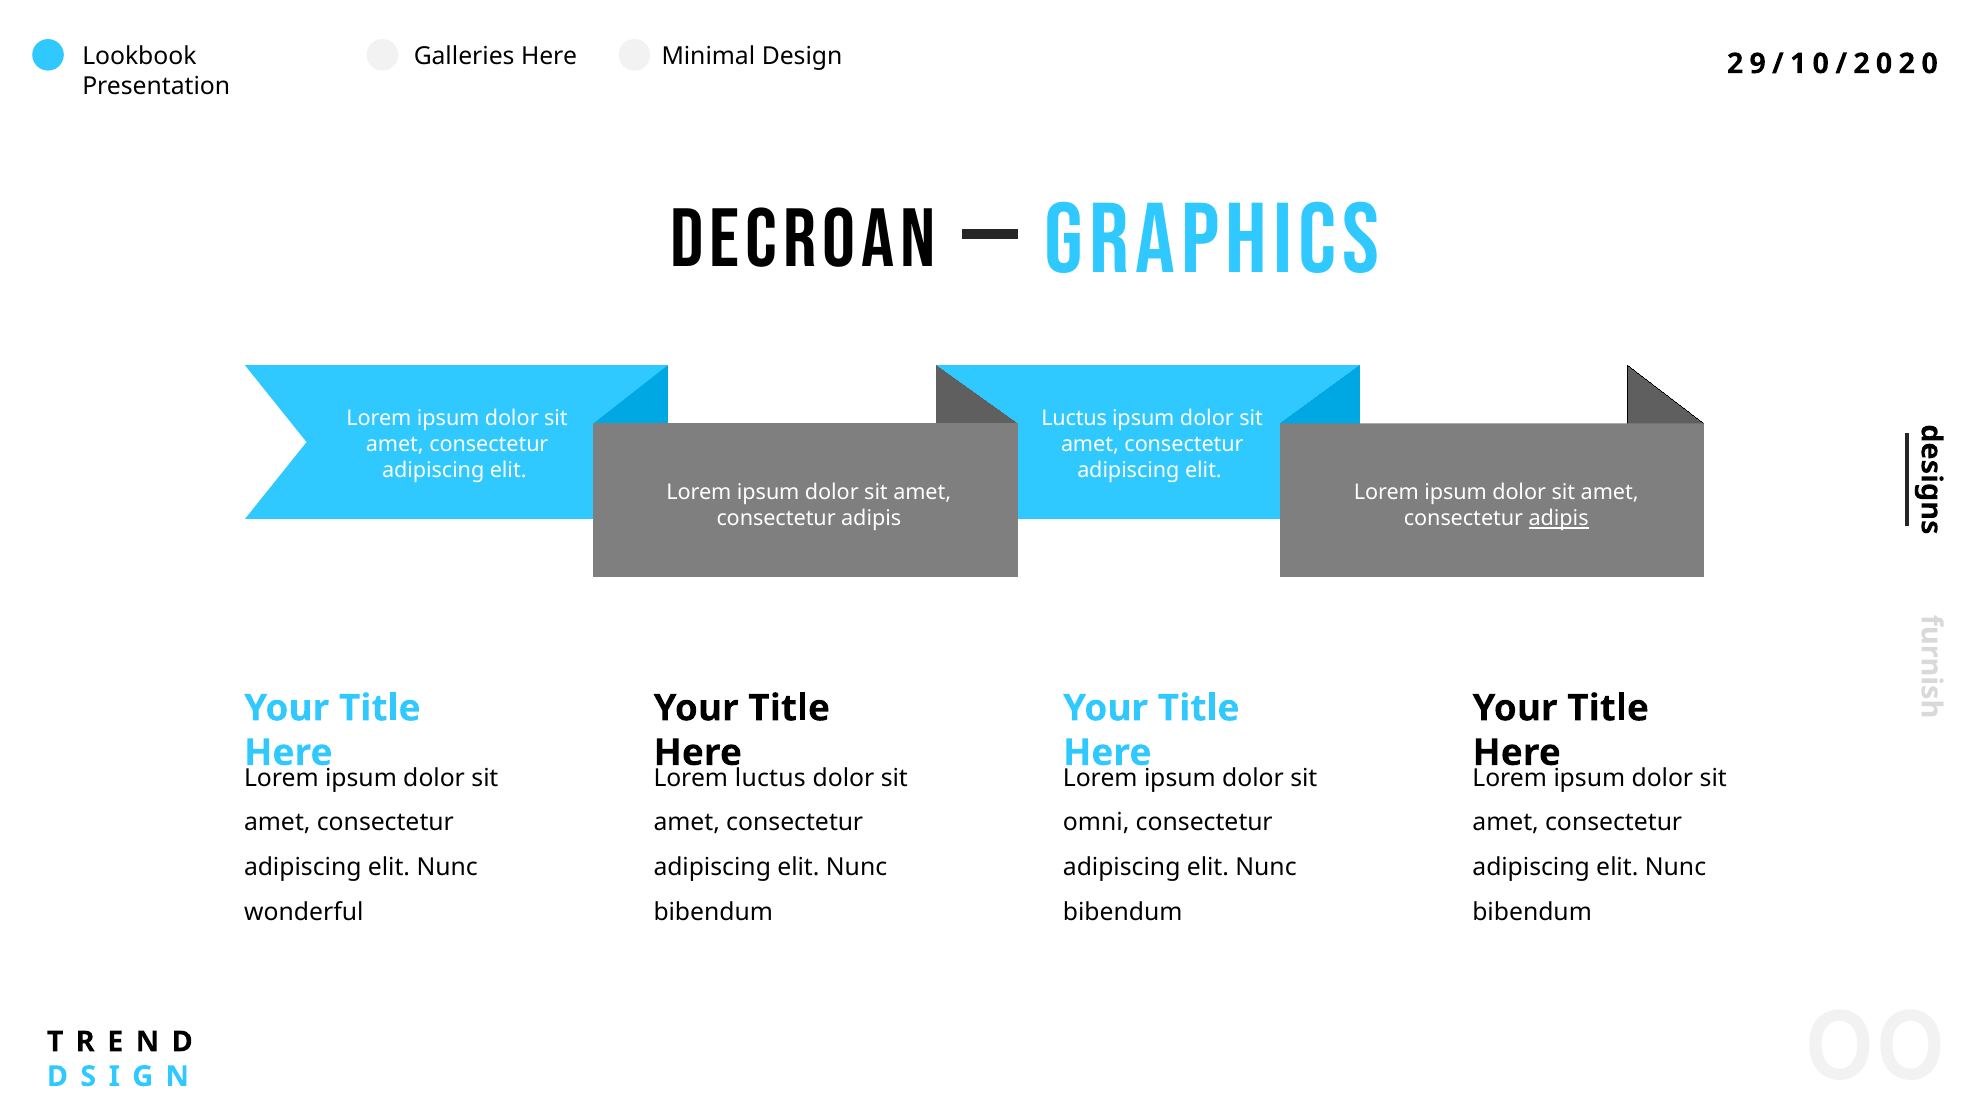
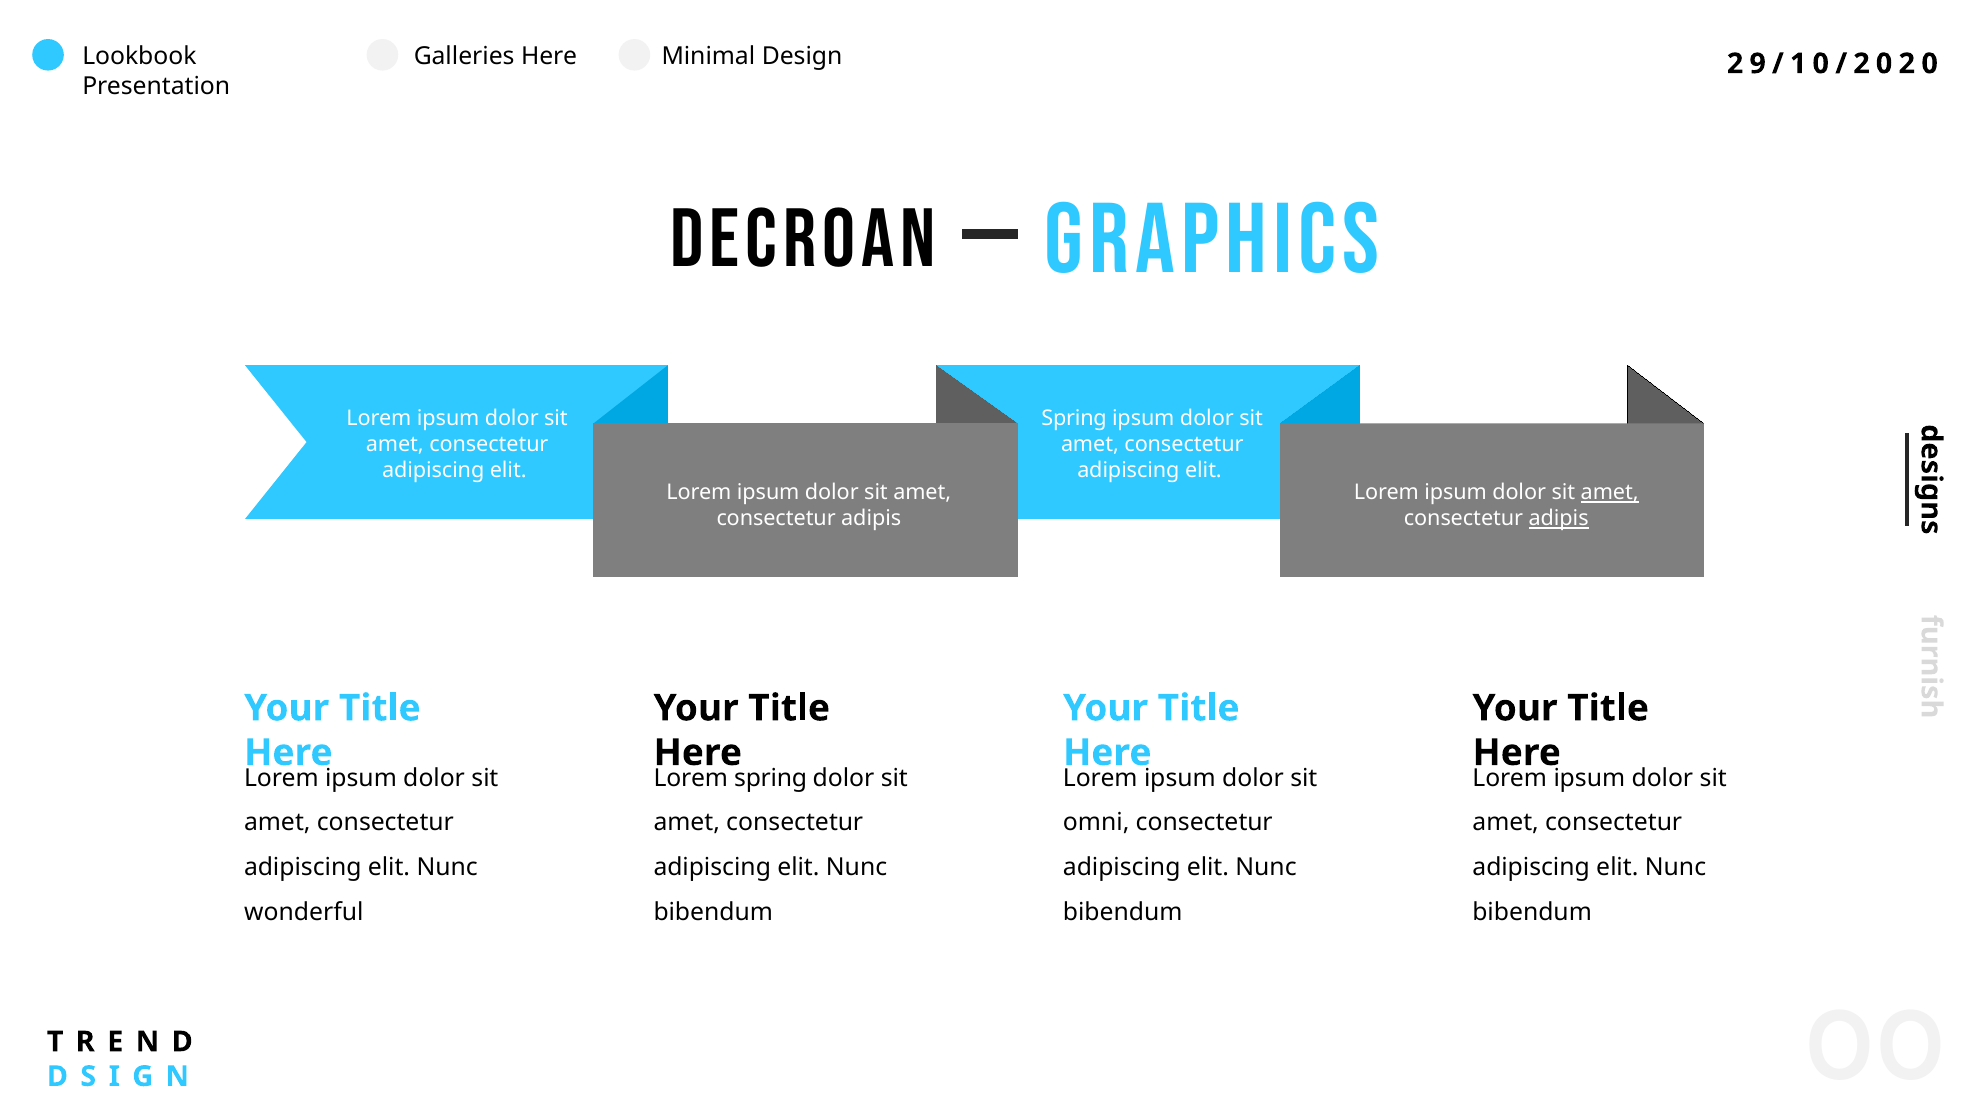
Luctus at (1074, 418): Luctus -> Spring
amet at (1610, 493) underline: none -> present
luctus at (770, 778): luctus -> spring
